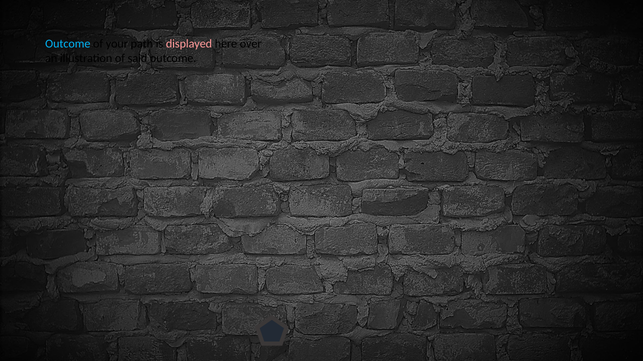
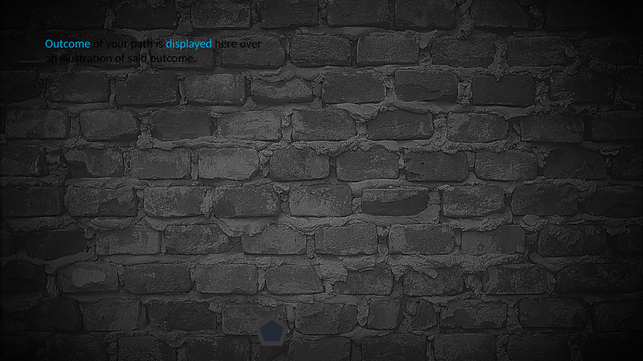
displayed colour: pink -> light blue
